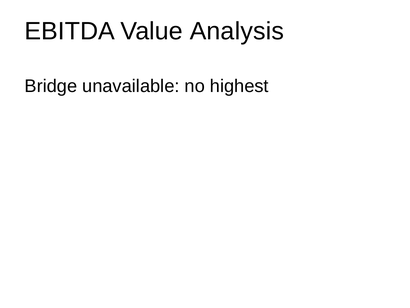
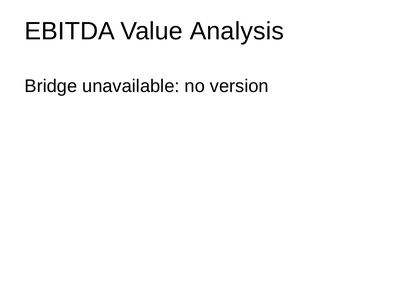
highest: highest -> version
